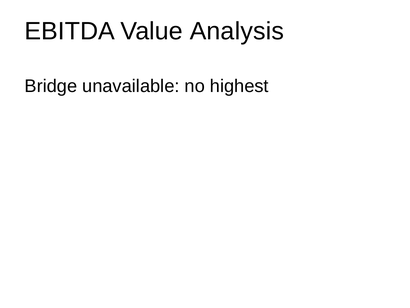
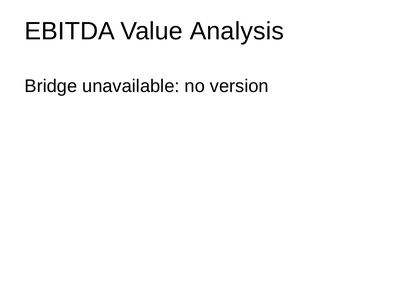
highest: highest -> version
